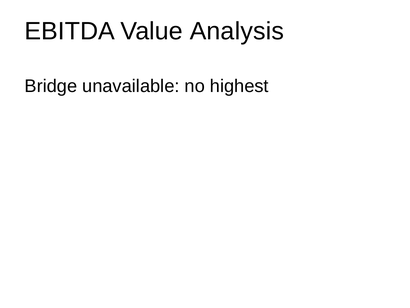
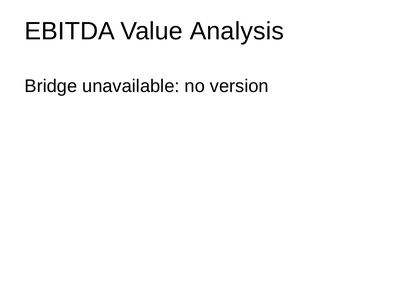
highest: highest -> version
